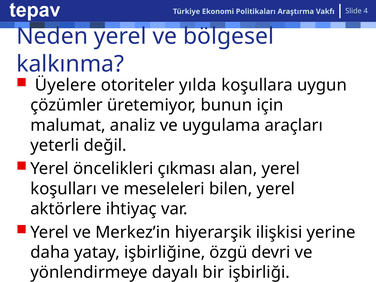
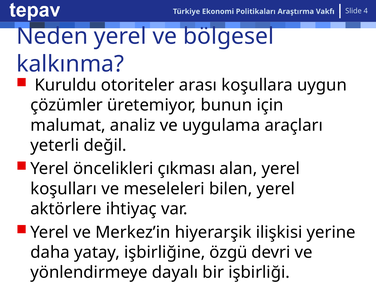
Üyelere: Üyelere -> Kuruldu
yılda: yılda -> arası
